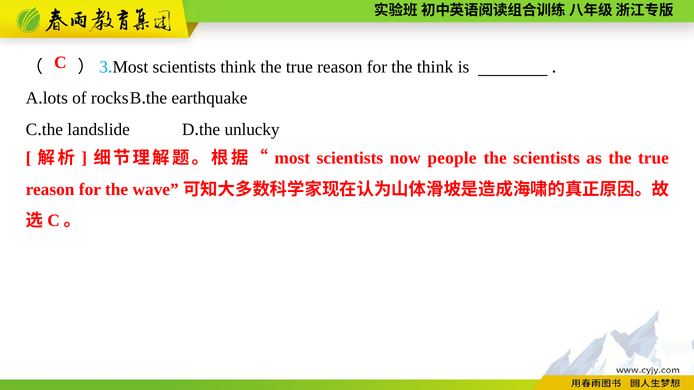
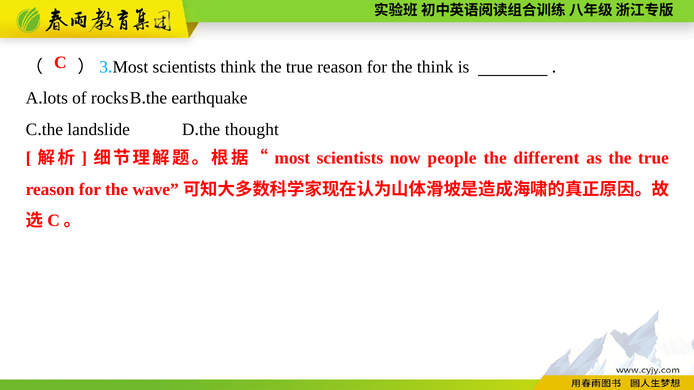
unlucky: unlucky -> thought
the scientists: scientists -> different
